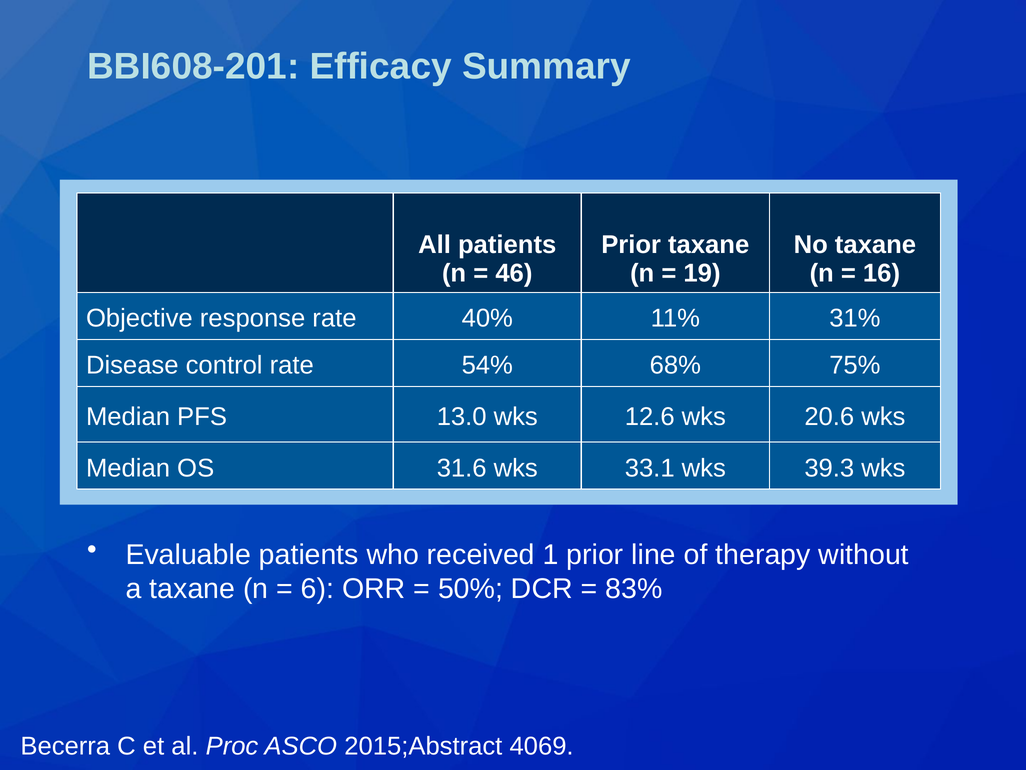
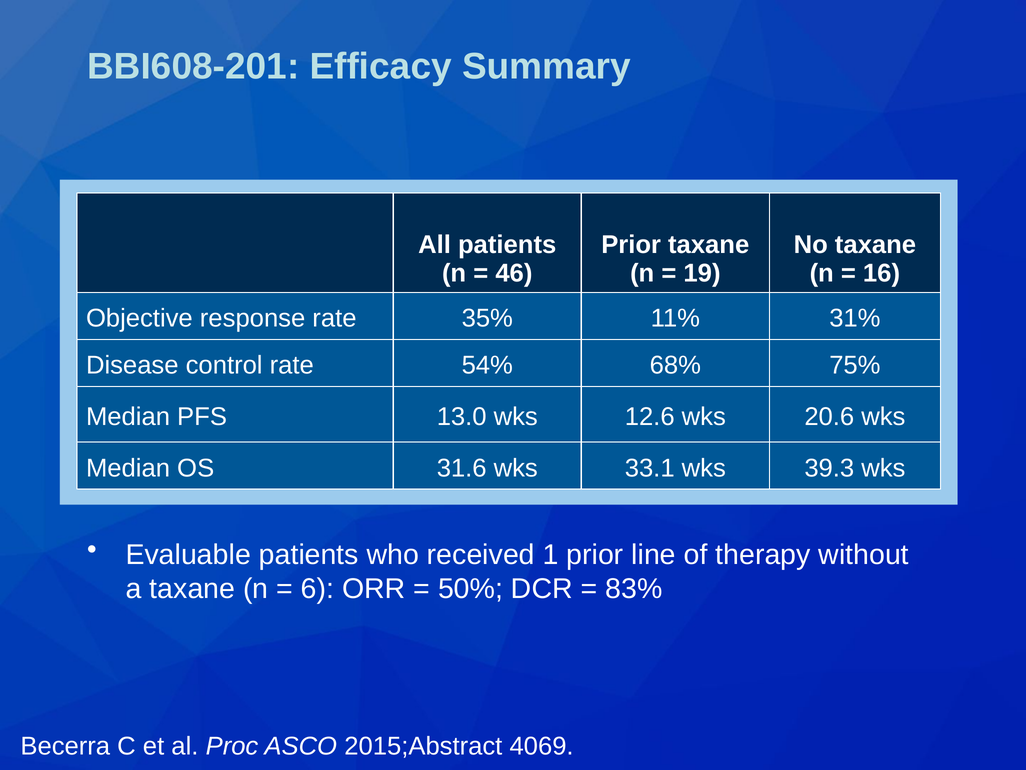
40%: 40% -> 35%
